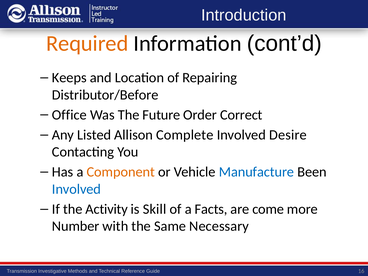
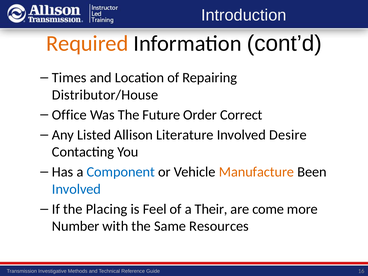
Keeps: Keeps -> Times
Distributor/Before: Distributor/Before -> Distributor/House
Complete: Complete -> Literature
Component colour: orange -> blue
Manufacture colour: blue -> orange
Activity: Activity -> Placing
Skill: Skill -> Feel
Facts: Facts -> Their
Necessary: Necessary -> Resources
